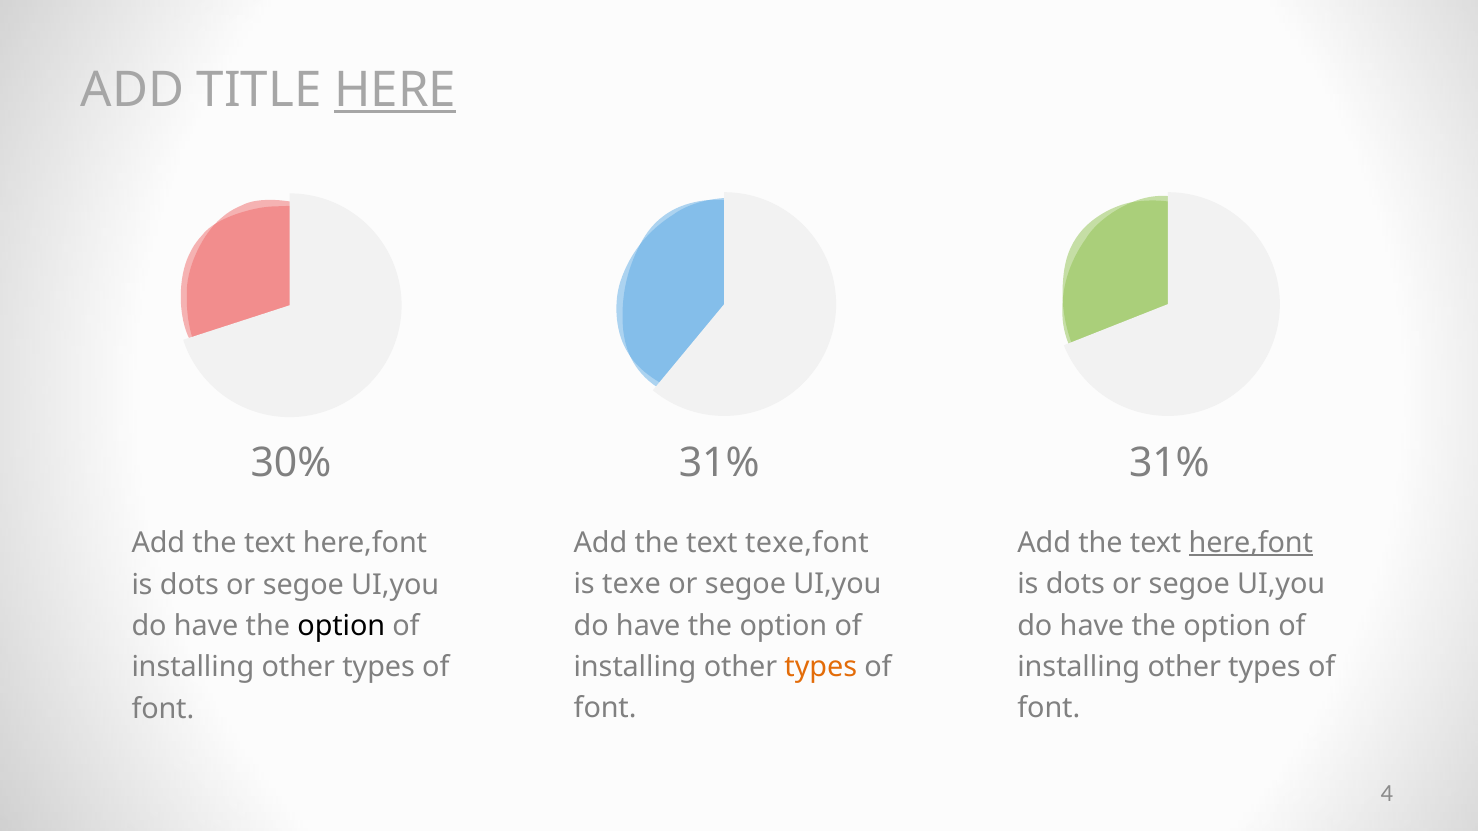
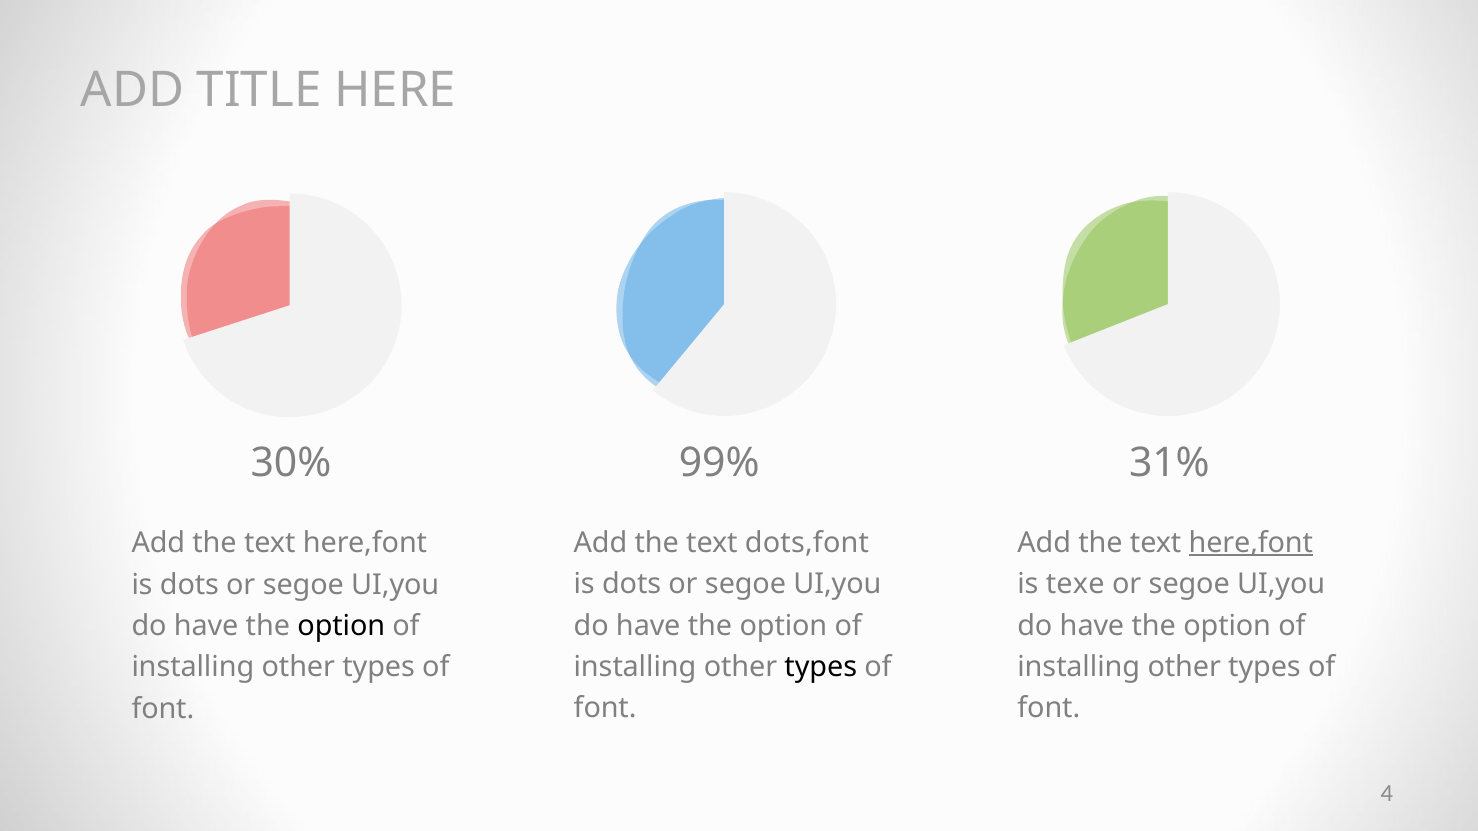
HERE underline: present -> none
30% 31%: 31% -> 99%
texe,font: texe,font -> dots,font
texe at (631, 585): texe -> dots
dots at (1075, 585): dots -> texe
types at (821, 667) colour: orange -> black
